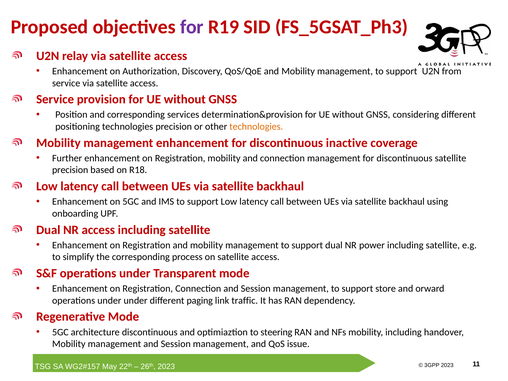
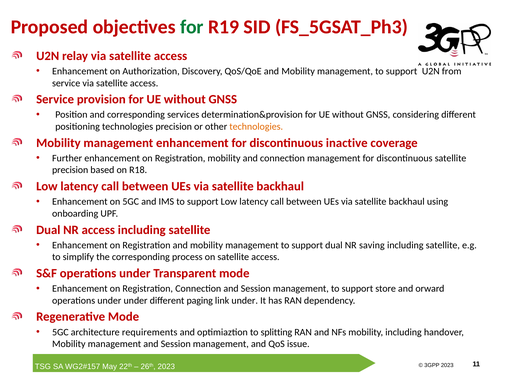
for at (192, 27) colour: purple -> green
power: power -> saving
link traffic: traffic -> under
architecture discontinuous: discontinuous -> requirements
steering: steering -> splitting
